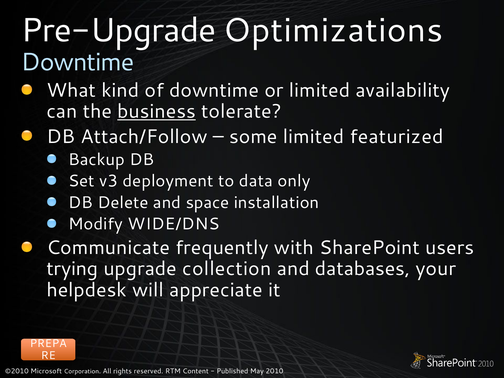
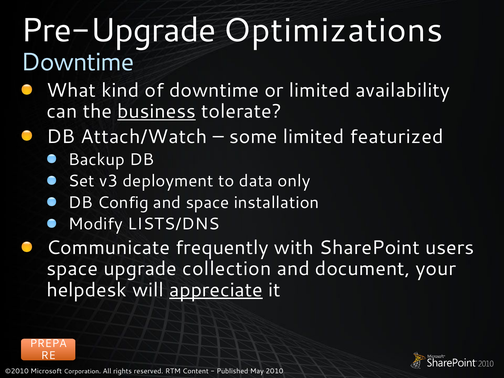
Attach/Follow: Attach/Follow -> Attach/Watch
Delete: Delete -> Config
WIDE/DNS: WIDE/DNS -> LISTS/DNS
trying at (72, 269): trying -> space
databases: databases -> document
appreciate underline: none -> present
